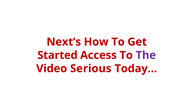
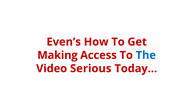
Next’s: Next’s -> Even’s
Started: Started -> Making
The colour: purple -> blue
